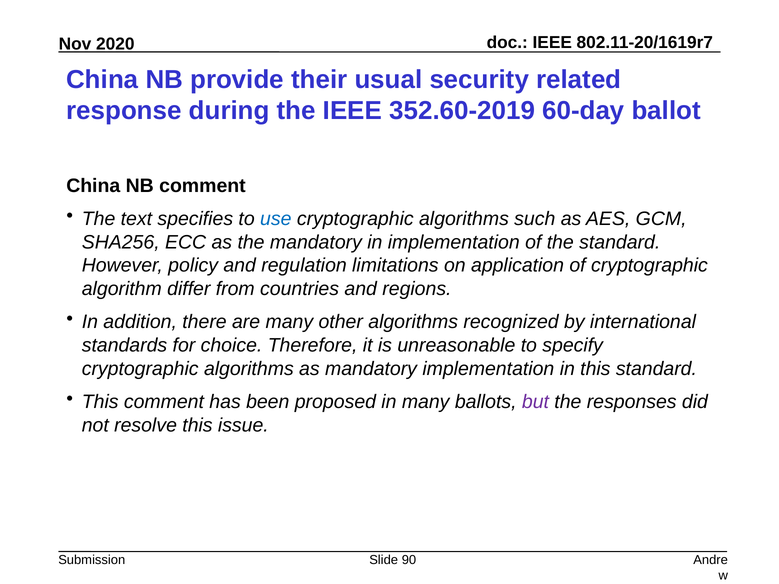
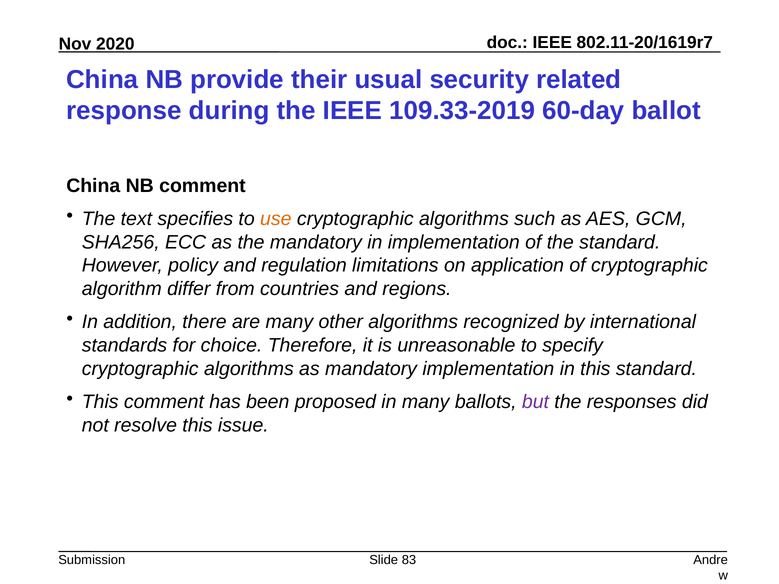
352.60-2019: 352.60-2019 -> 109.33-2019
use colour: blue -> orange
90: 90 -> 83
